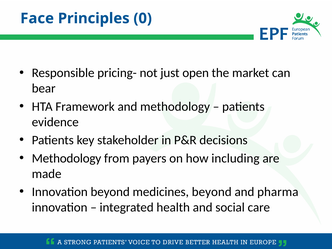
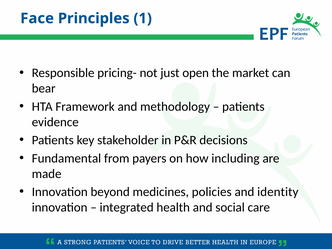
0: 0 -> 1
Methodology at (67, 158): Methodology -> Fundamental
medicines beyond: beyond -> policies
pharma: pharma -> identity
